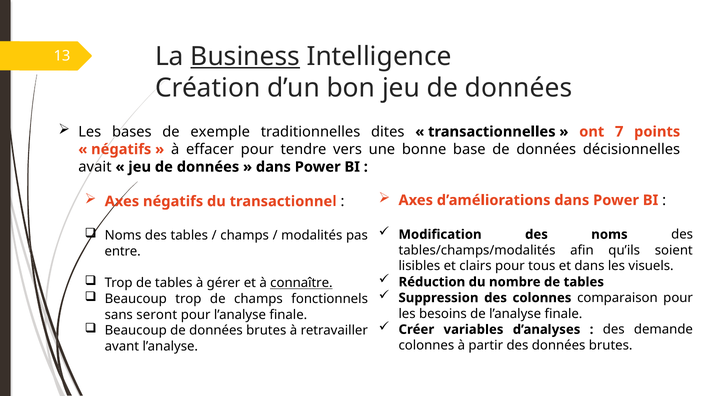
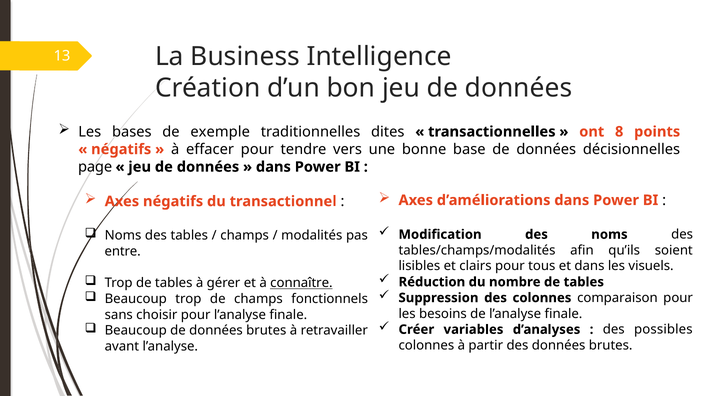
Business underline: present -> none
7: 7 -> 8
avait: avait -> page
seront: seront -> choisir
demande: demande -> possibles
